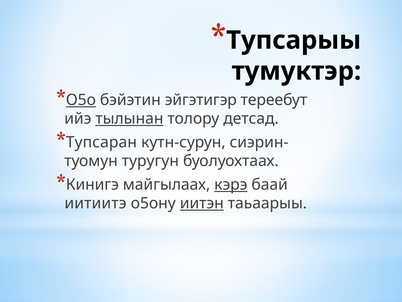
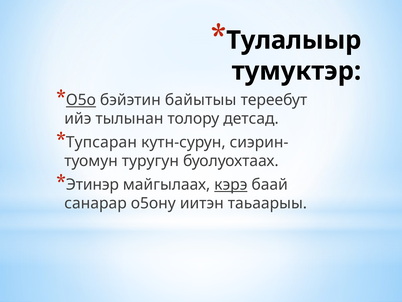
Тупсарыы: Тупсарыы -> Тулалыыр
эйгэтигэр: эйгэтигэр -> байытыы
тылынан underline: present -> none
Кинигэ: Кинигэ -> Этинэр
иитиитэ: иитиитэ -> санарар
иитэн underline: present -> none
